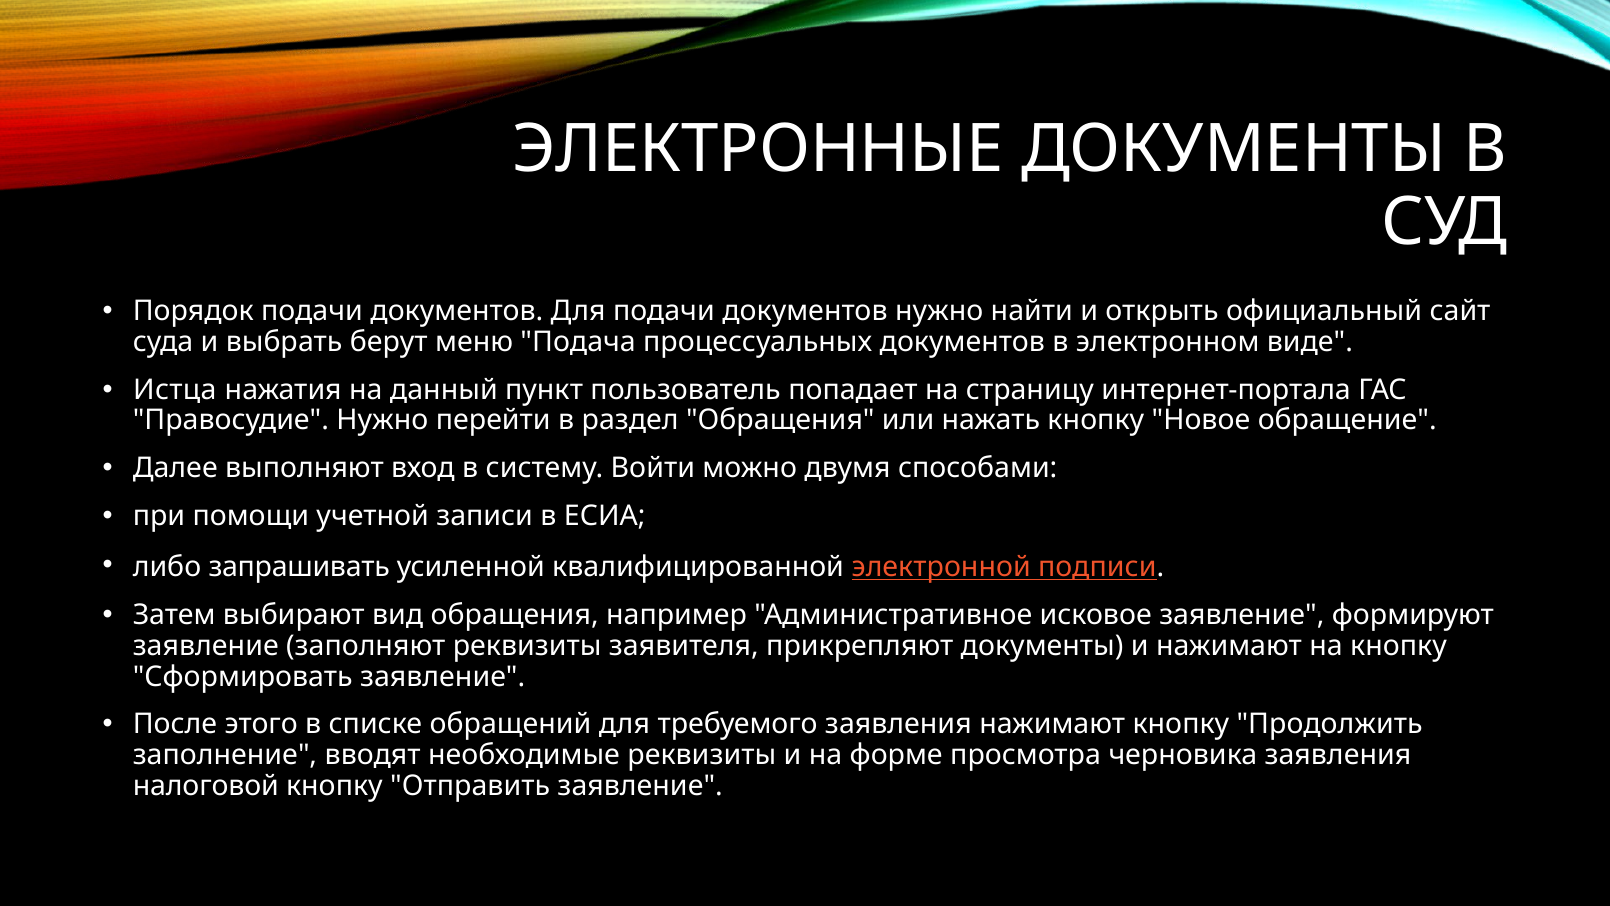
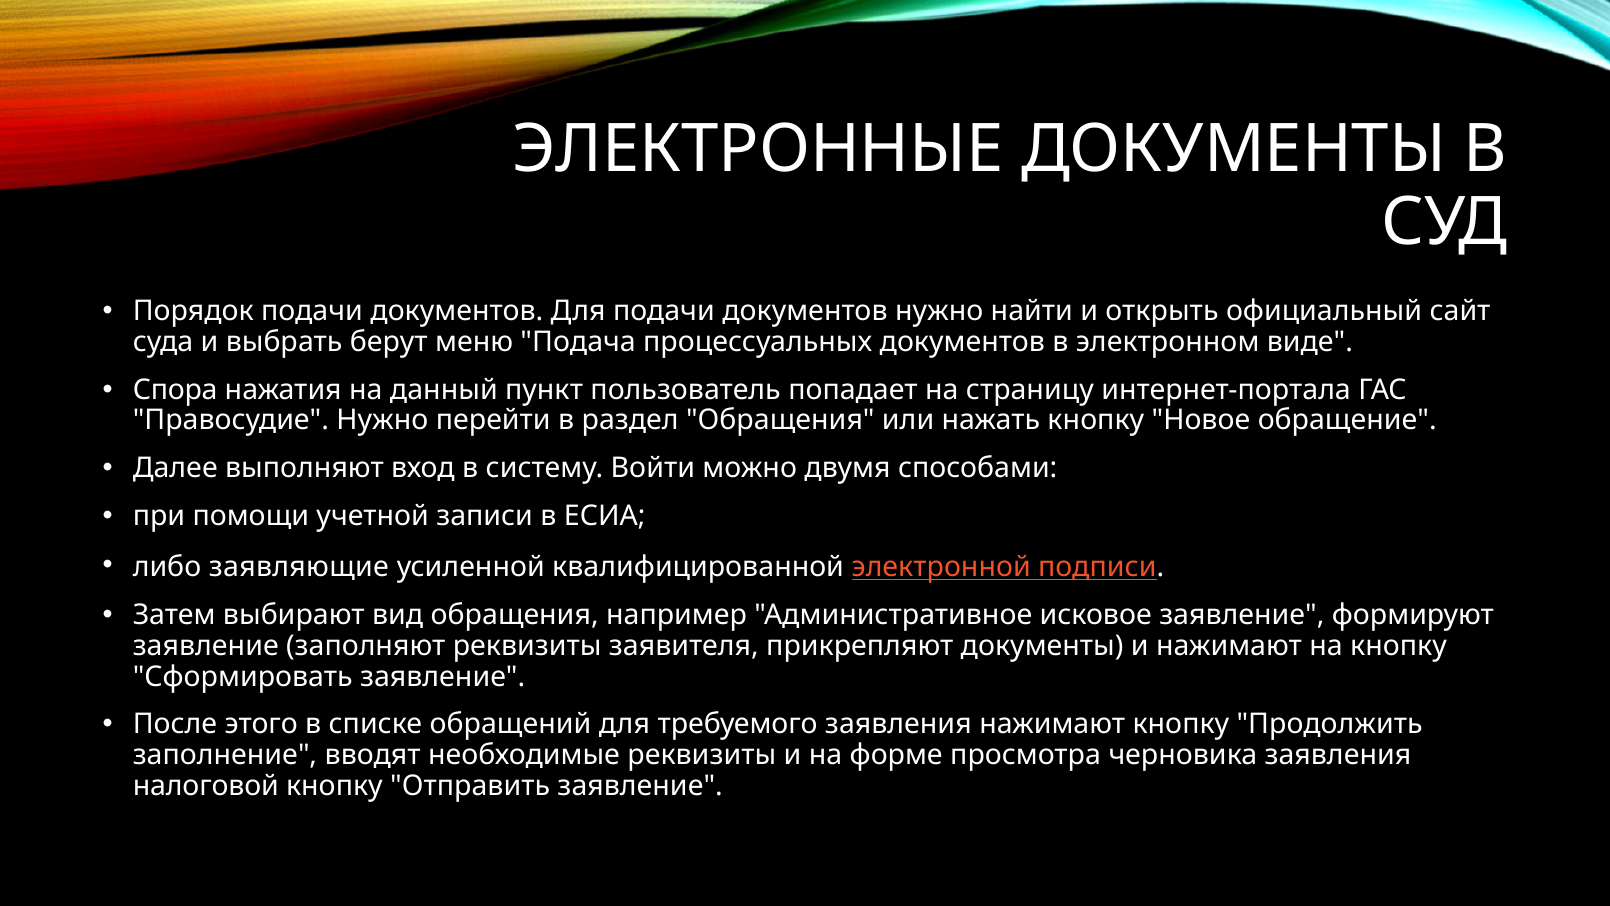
Истца: Истца -> Спора
запрашивать: запрашивать -> заявляющие
